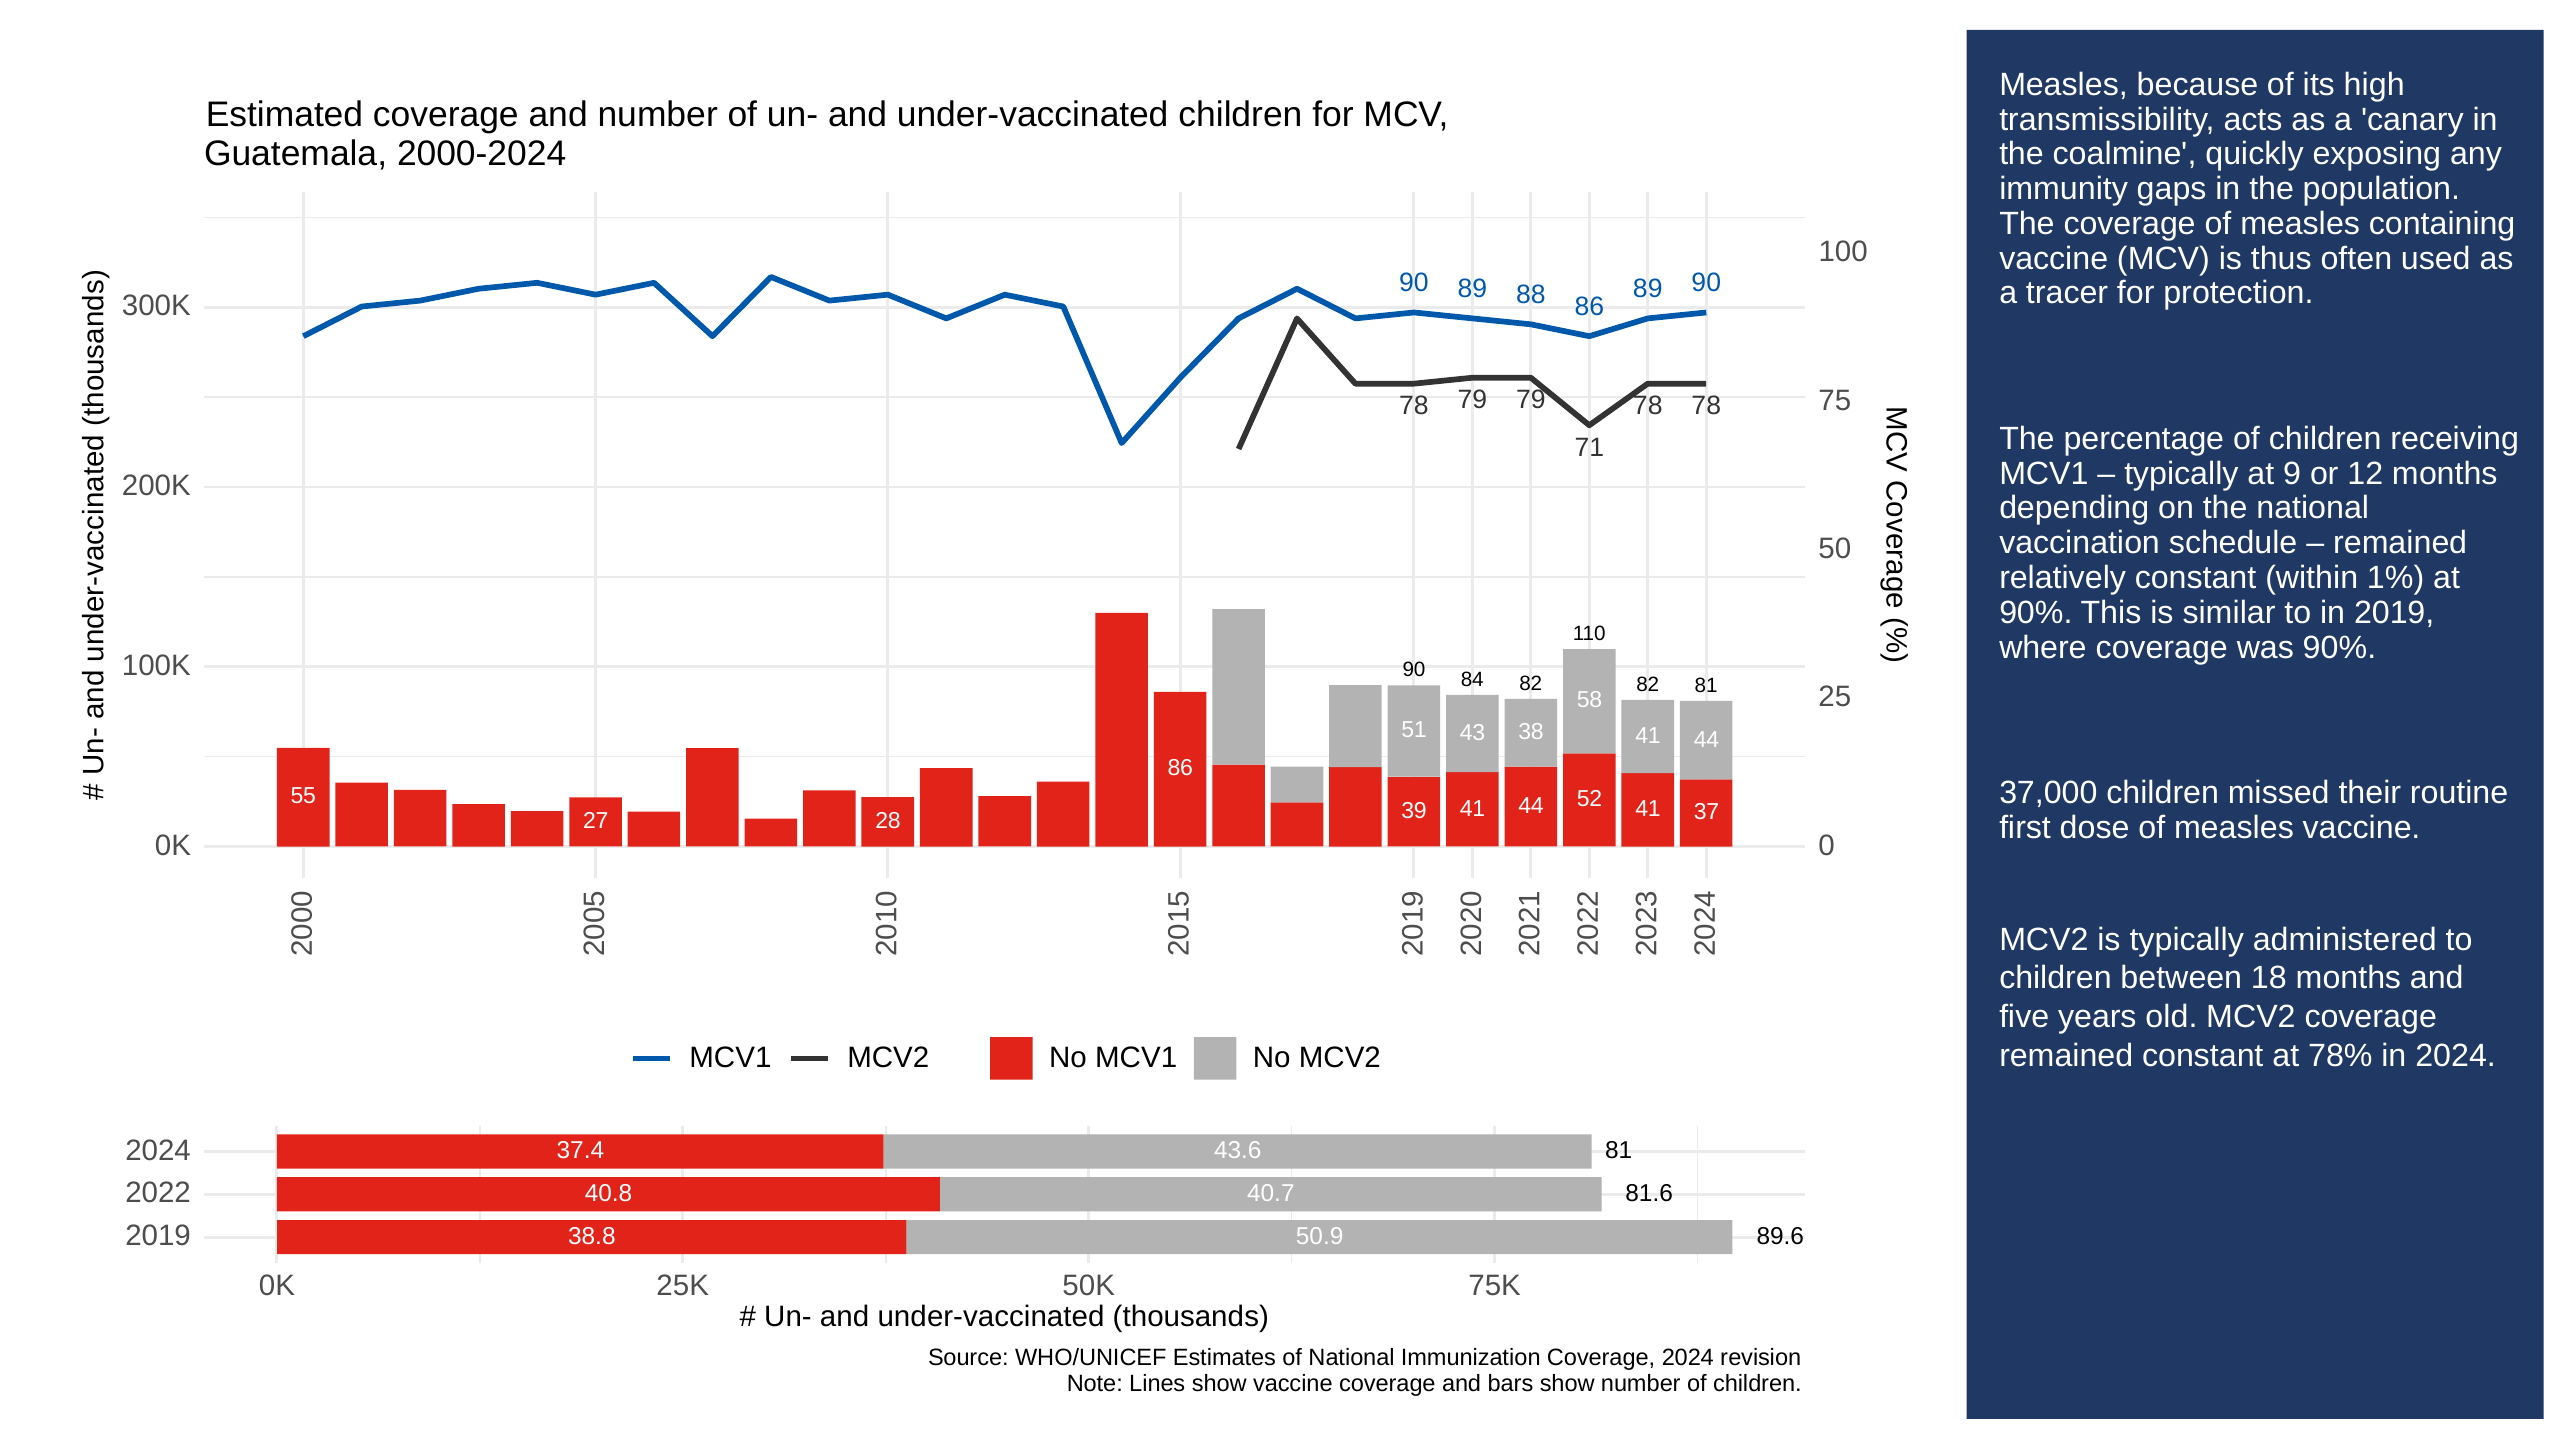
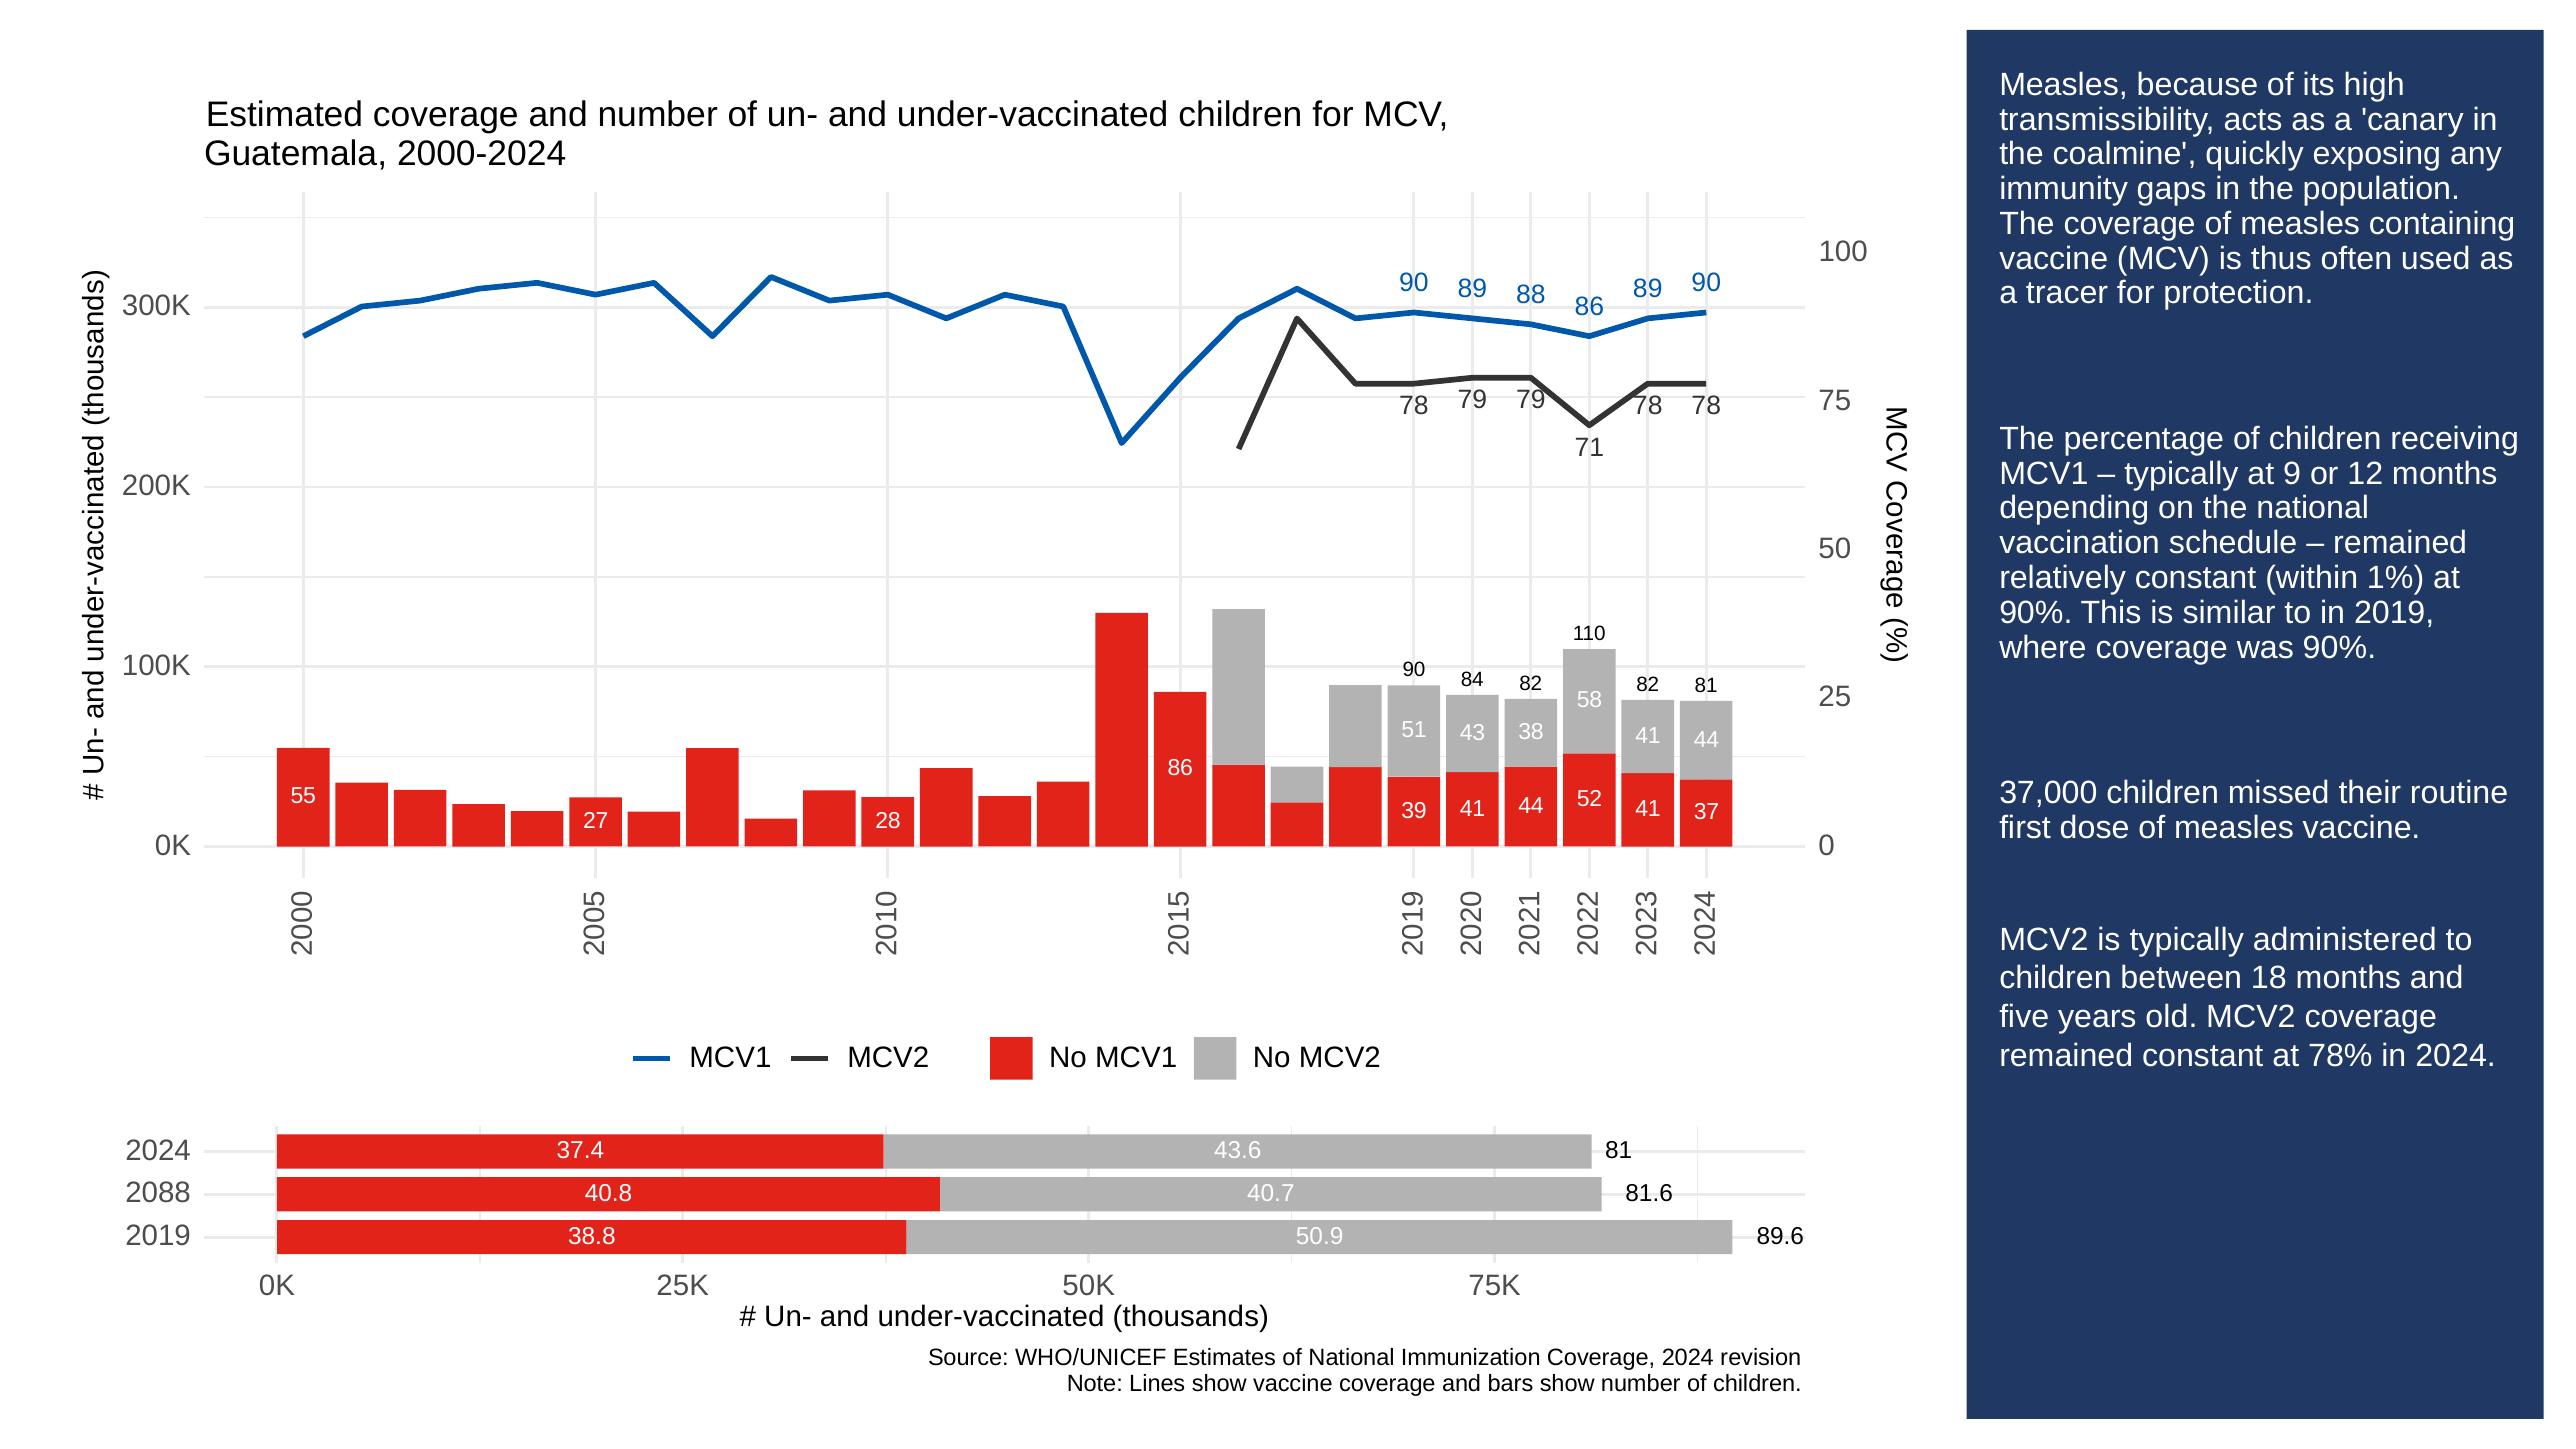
2022: 2022 -> 2088
